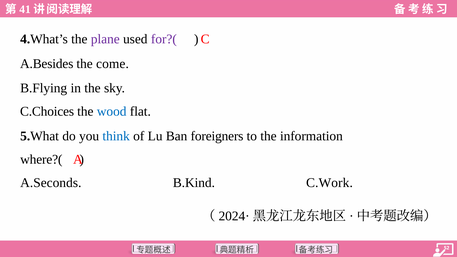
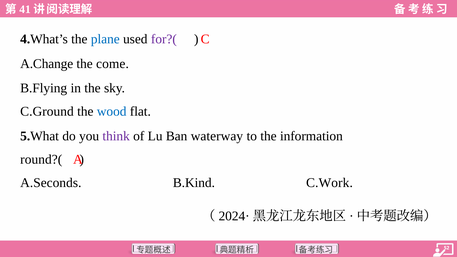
plane colour: purple -> blue
A.Besides: A.Besides -> A.Change
C.Choices: C.Choices -> C.Ground
think colour: blue -> purple
foreigners: foreigners -> waterway
where?(: where?( -> round?(
